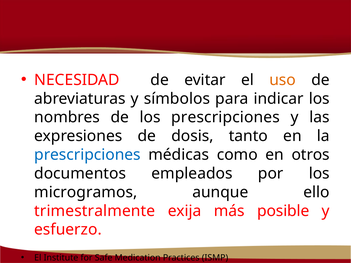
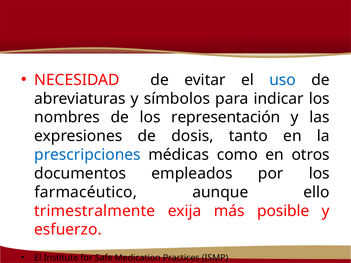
uso colour: orange -> blue
los prescripciones: prescripciones -> representación
microgramos: microgramos -> farmacéutico
